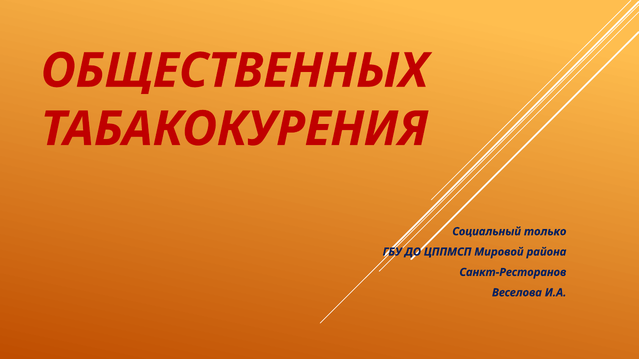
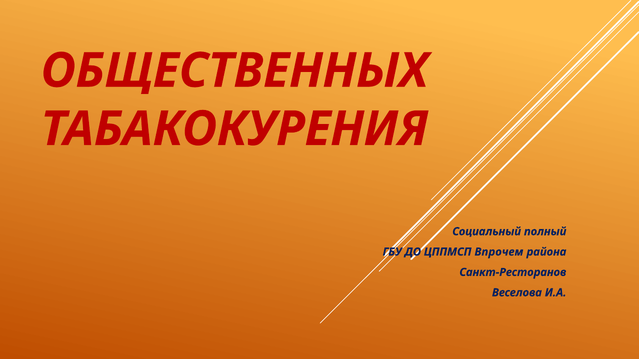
только: только -> полный
Мировой: Мировой -> Впрочем
